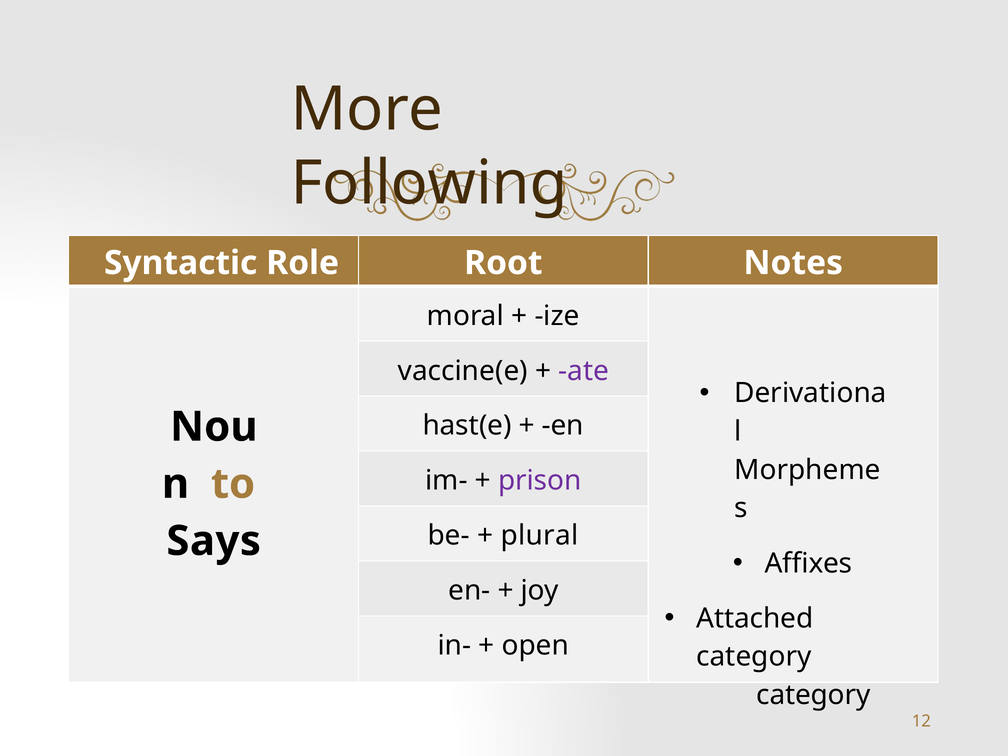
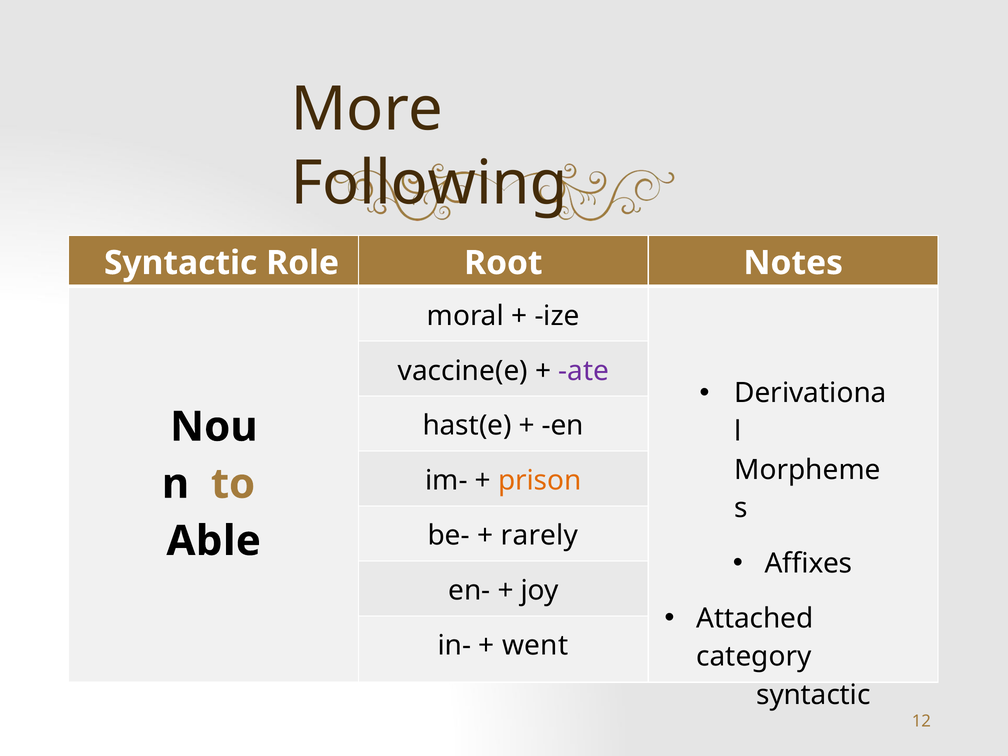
prison colour: purple -> orange
plural: plural -> rarely
Says: Says -> Able
open: open -> went
category at (813, 695): category -> syntactic
